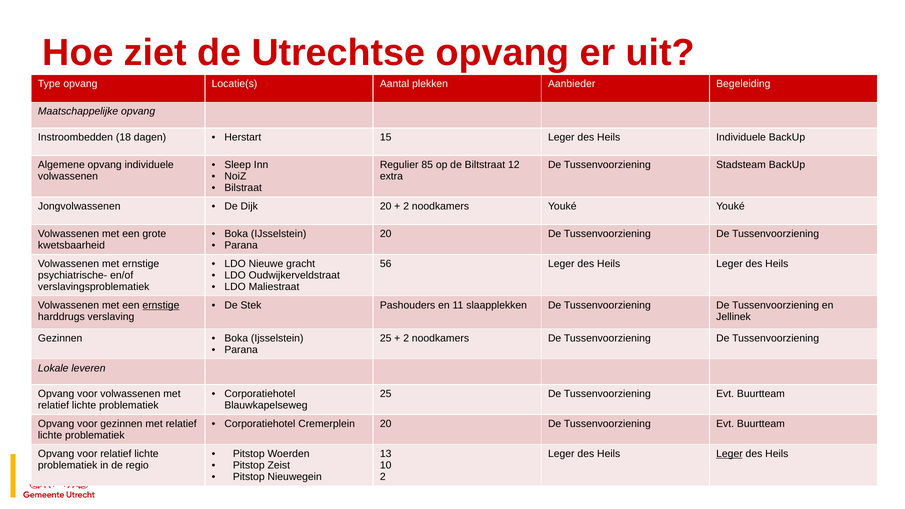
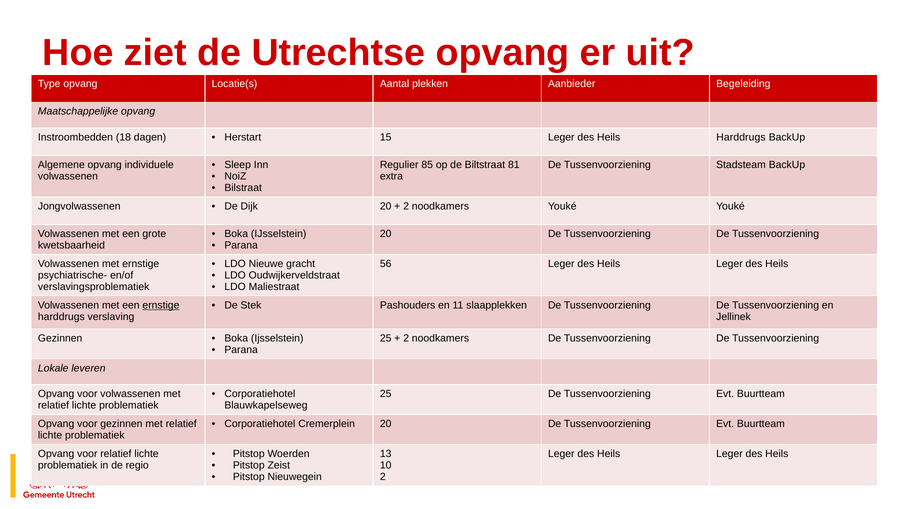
Heils Individuele: Individuele -> Harddrugs
12: 12 -> 81
Leger at (729, 454) underline: present -> none
